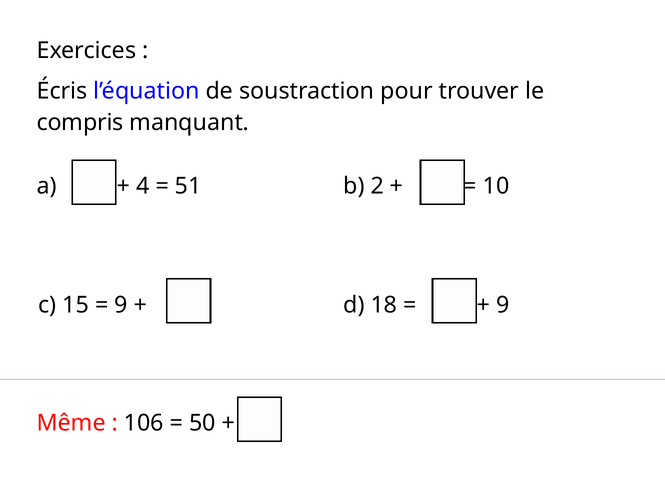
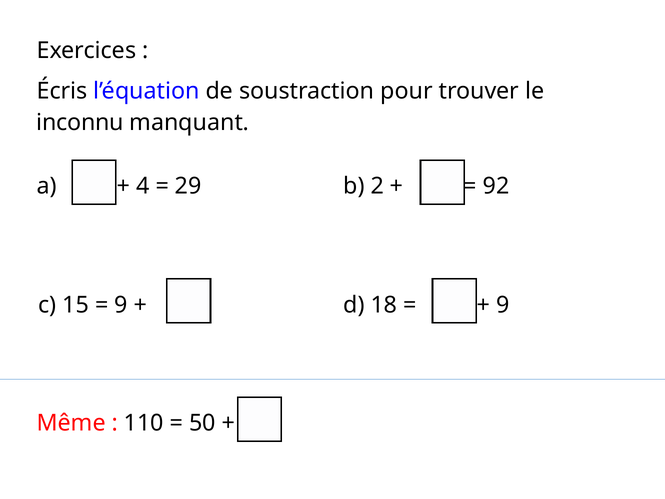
compris: compris -> inconnu
51: 51 -> 29
10: 10 -> 92
106: 106 -> 110
